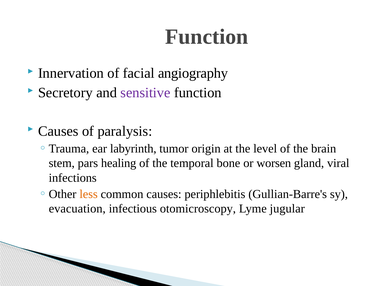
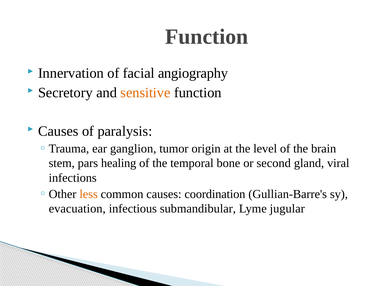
sensitive colour: purple -> orange
labyrinth: labyrinth -> ganglion
worsen: worsen -> second
periphlebitis: periphlebitis -> coordination
otomicroscopy: otomicroscopy -> submandibular
